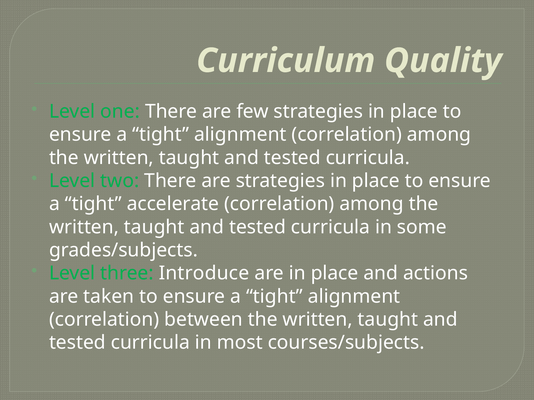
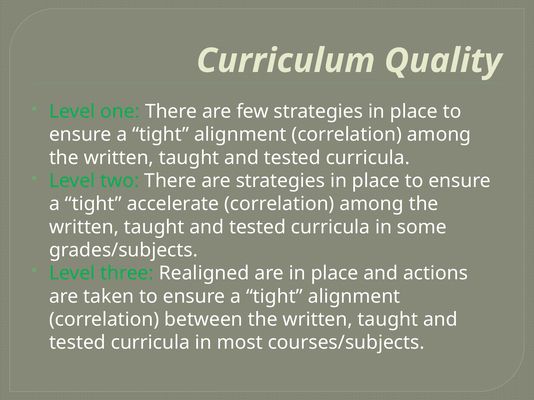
Introduce: Introduce -> Realigned
